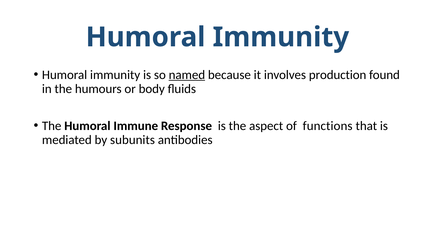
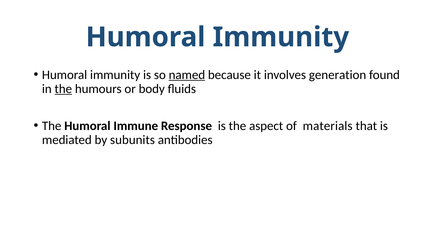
production: production -> generation
the at (63, 89) underline: none -> present
functions: functions -> materials
